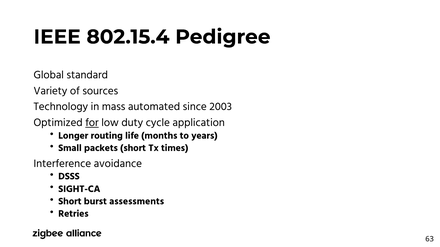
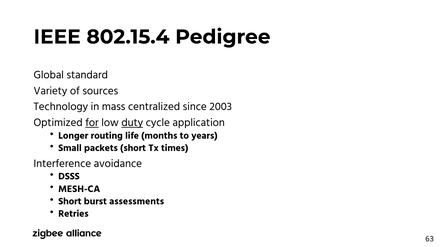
automated: automated -> centralized
duty underline: none -> present
SIGHT-CA: SIGHT-CA -> MESH-CA
